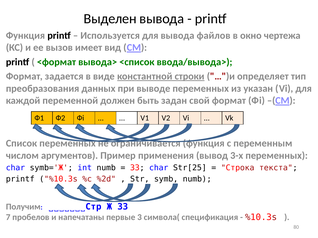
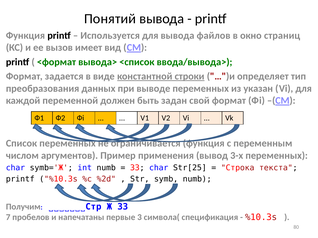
Выделен: Выделен -> Понятий
чертежа: чертежа -> страниц
